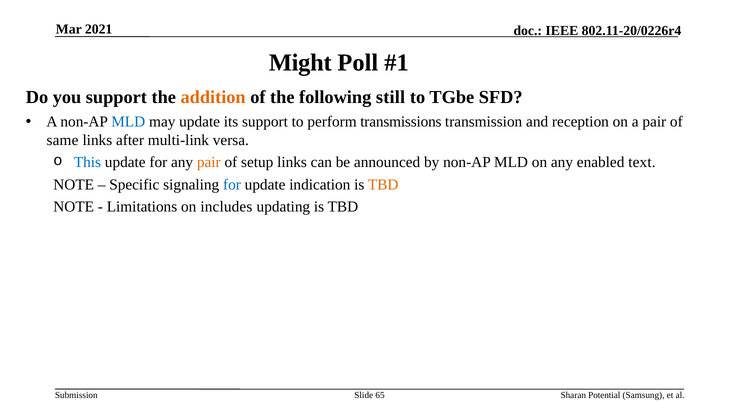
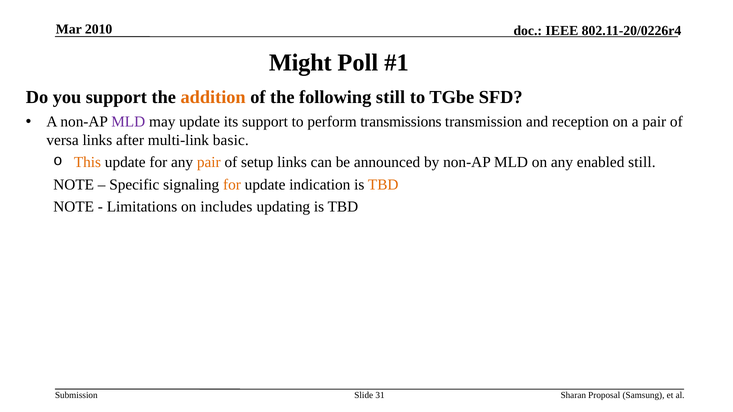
2021: 2021 -> 2010
MLD at (128, 122) colour: blue -> purple
same: same -> versa
versa: versa -> basic
This colour: blue -> orange
enabled text: text -> still
for at (232, 185) colour: blue -> orange
65: 65 -> 31
Potential: Potential -> Proposal
